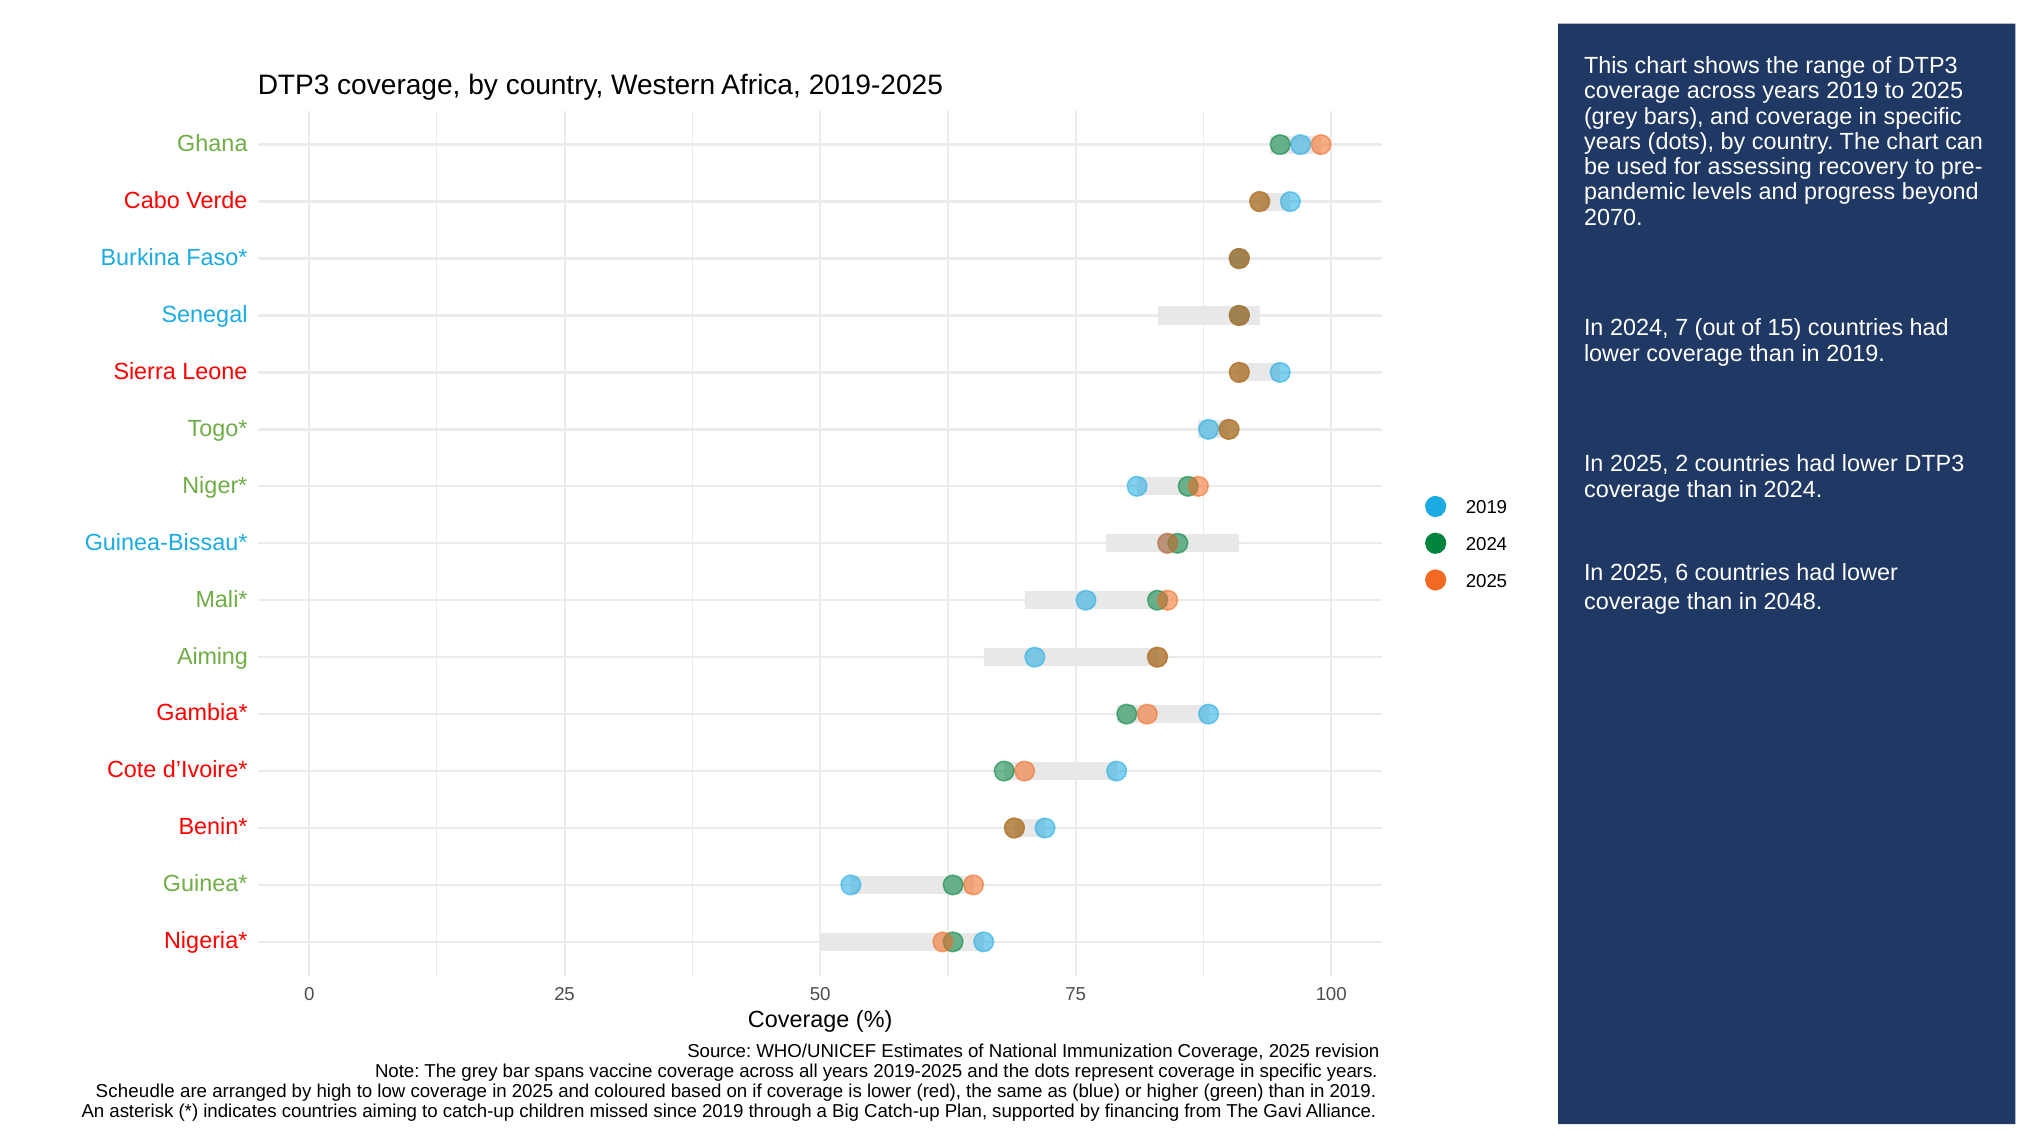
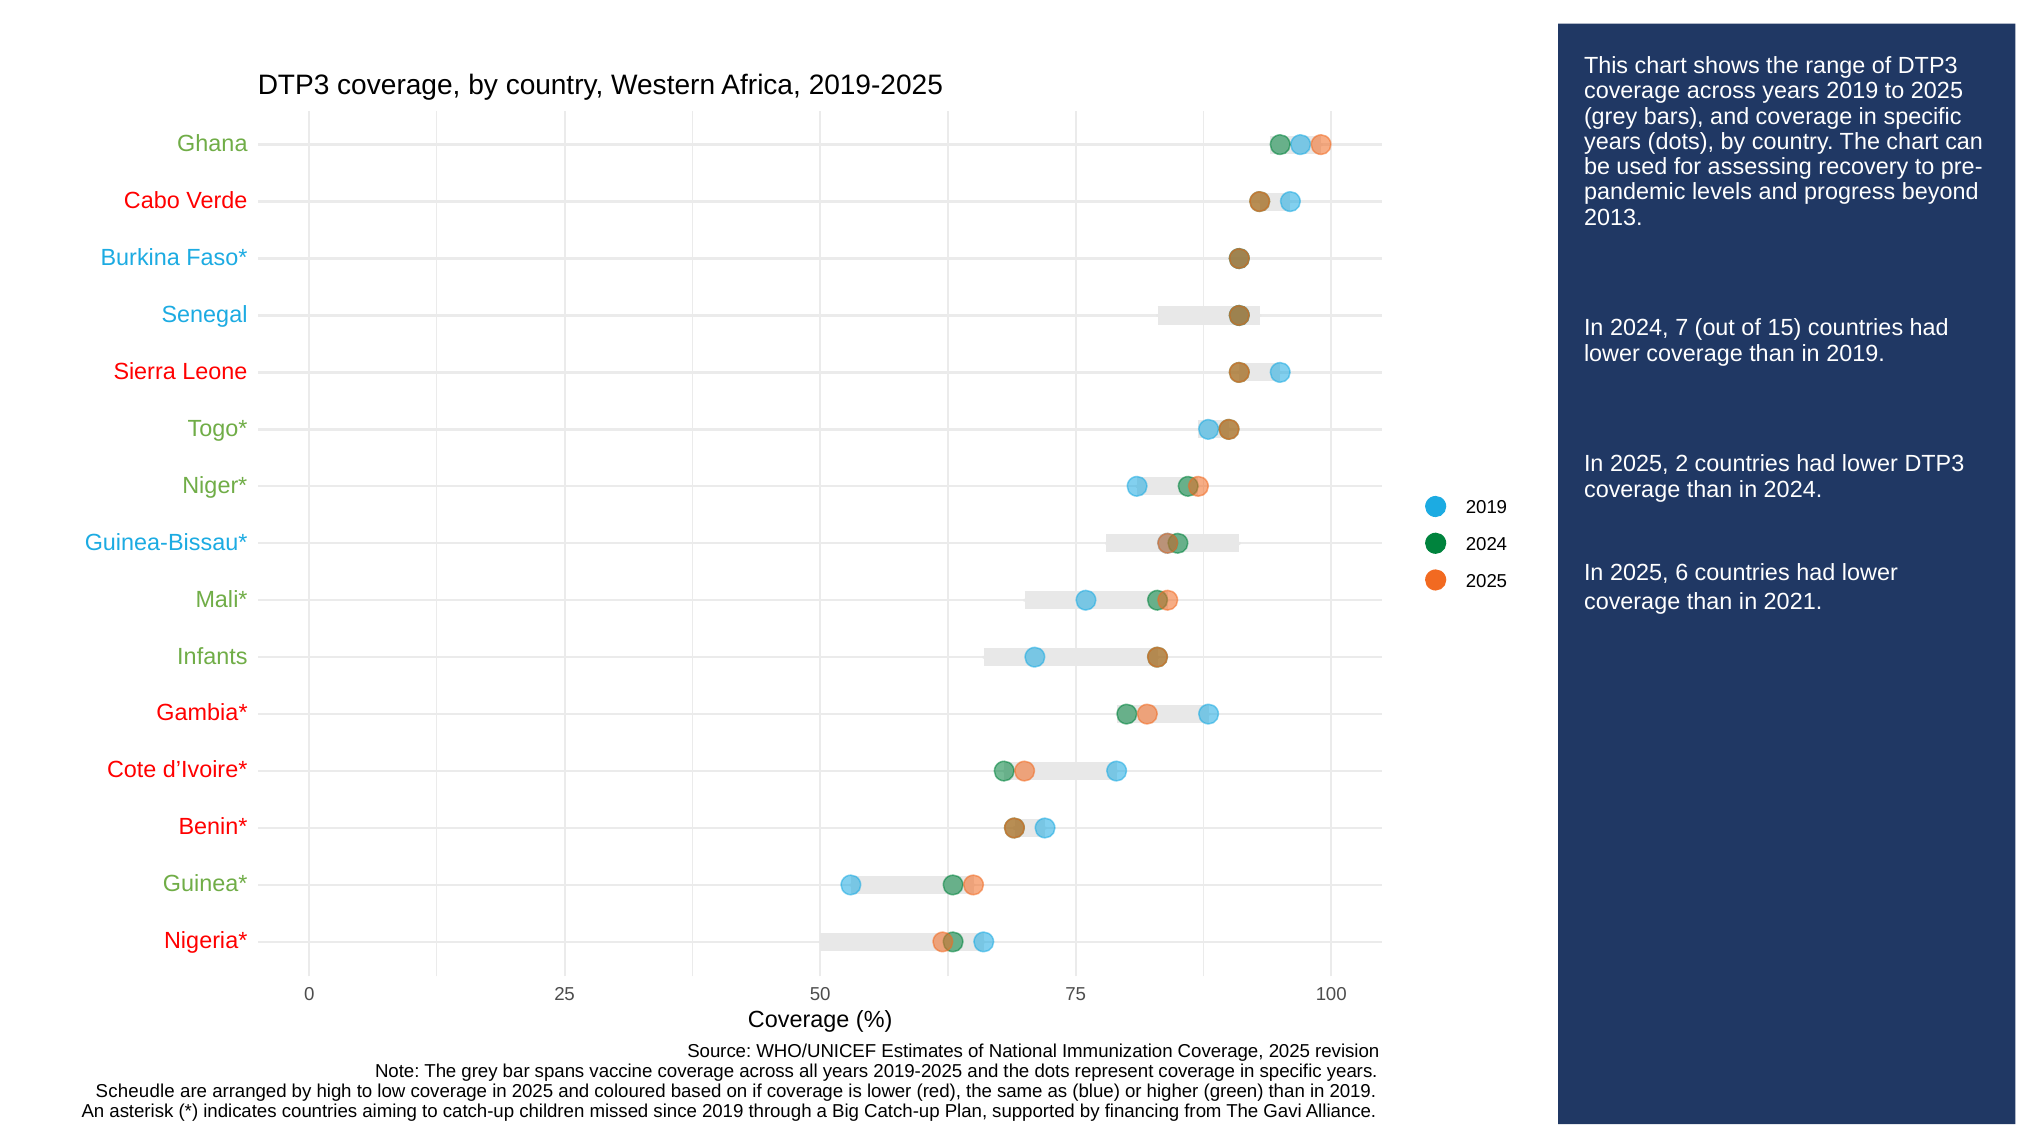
2070: 2070 -> 2013
2048: 2048 -> 2021
Aiming at (212, 656): Aiming -> Infants
